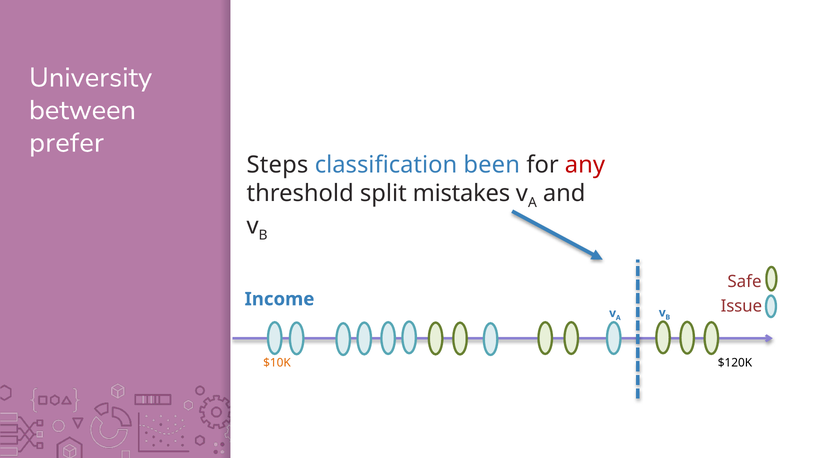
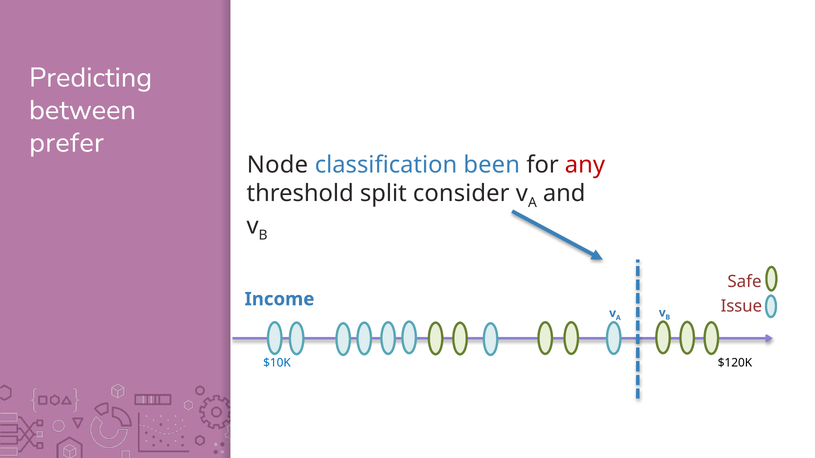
University: University -> Predicting
Steps: Steps -> Node
mistakes: mistakes -> consider
$10K colour: orange -> blue
